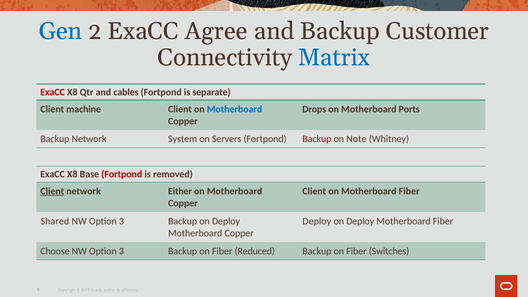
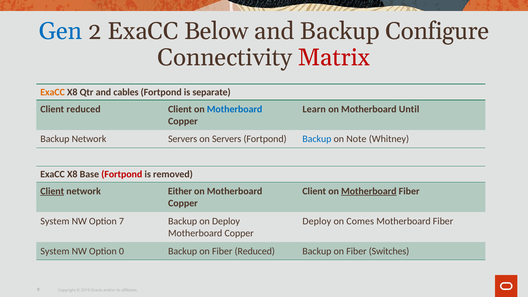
Agree: Agree -> Below
Customer: Customer -> Configure
Matrix colour: blue -> red
ExaCC at (53, 92) colour: red -> orange
Client machine: machine -> reduced
Drops: Drops -> Learn
Ports: Ports -> Until
Network System: System -> Servers
Backup at (317, 139) colour: red -> blue
Motherboard at (369, 191) underline: none -> present
Shared at (55, 221): Shared -> System
3 at (121, 221): 3 -> 7
Deploy at (360, 221): Deploy -> Comes
Choose at (55, 251): Choose -> System
3 at (121, 251): 3 -> 0
